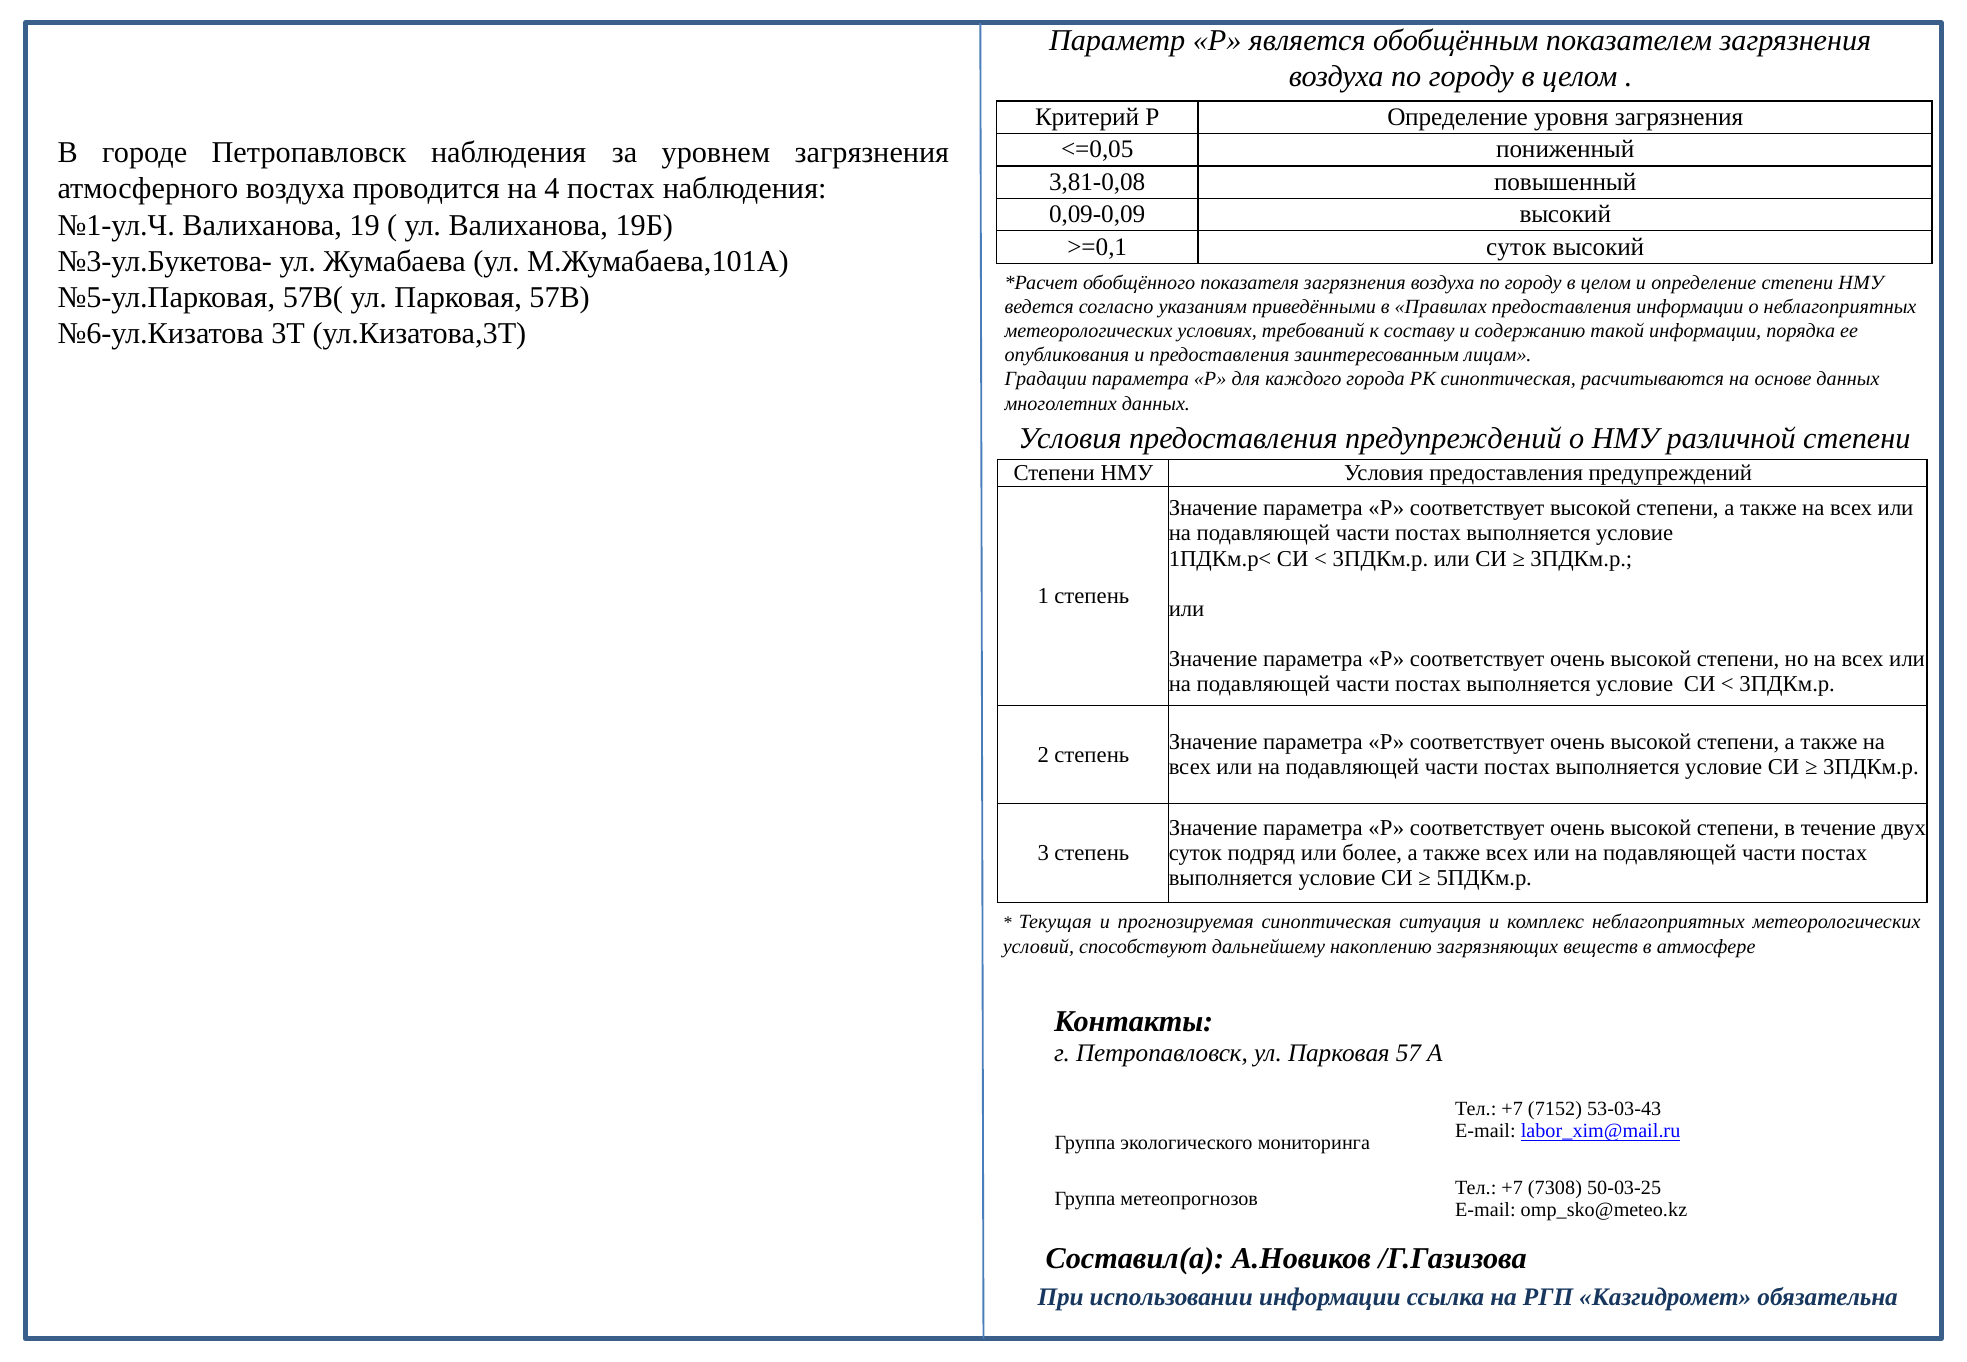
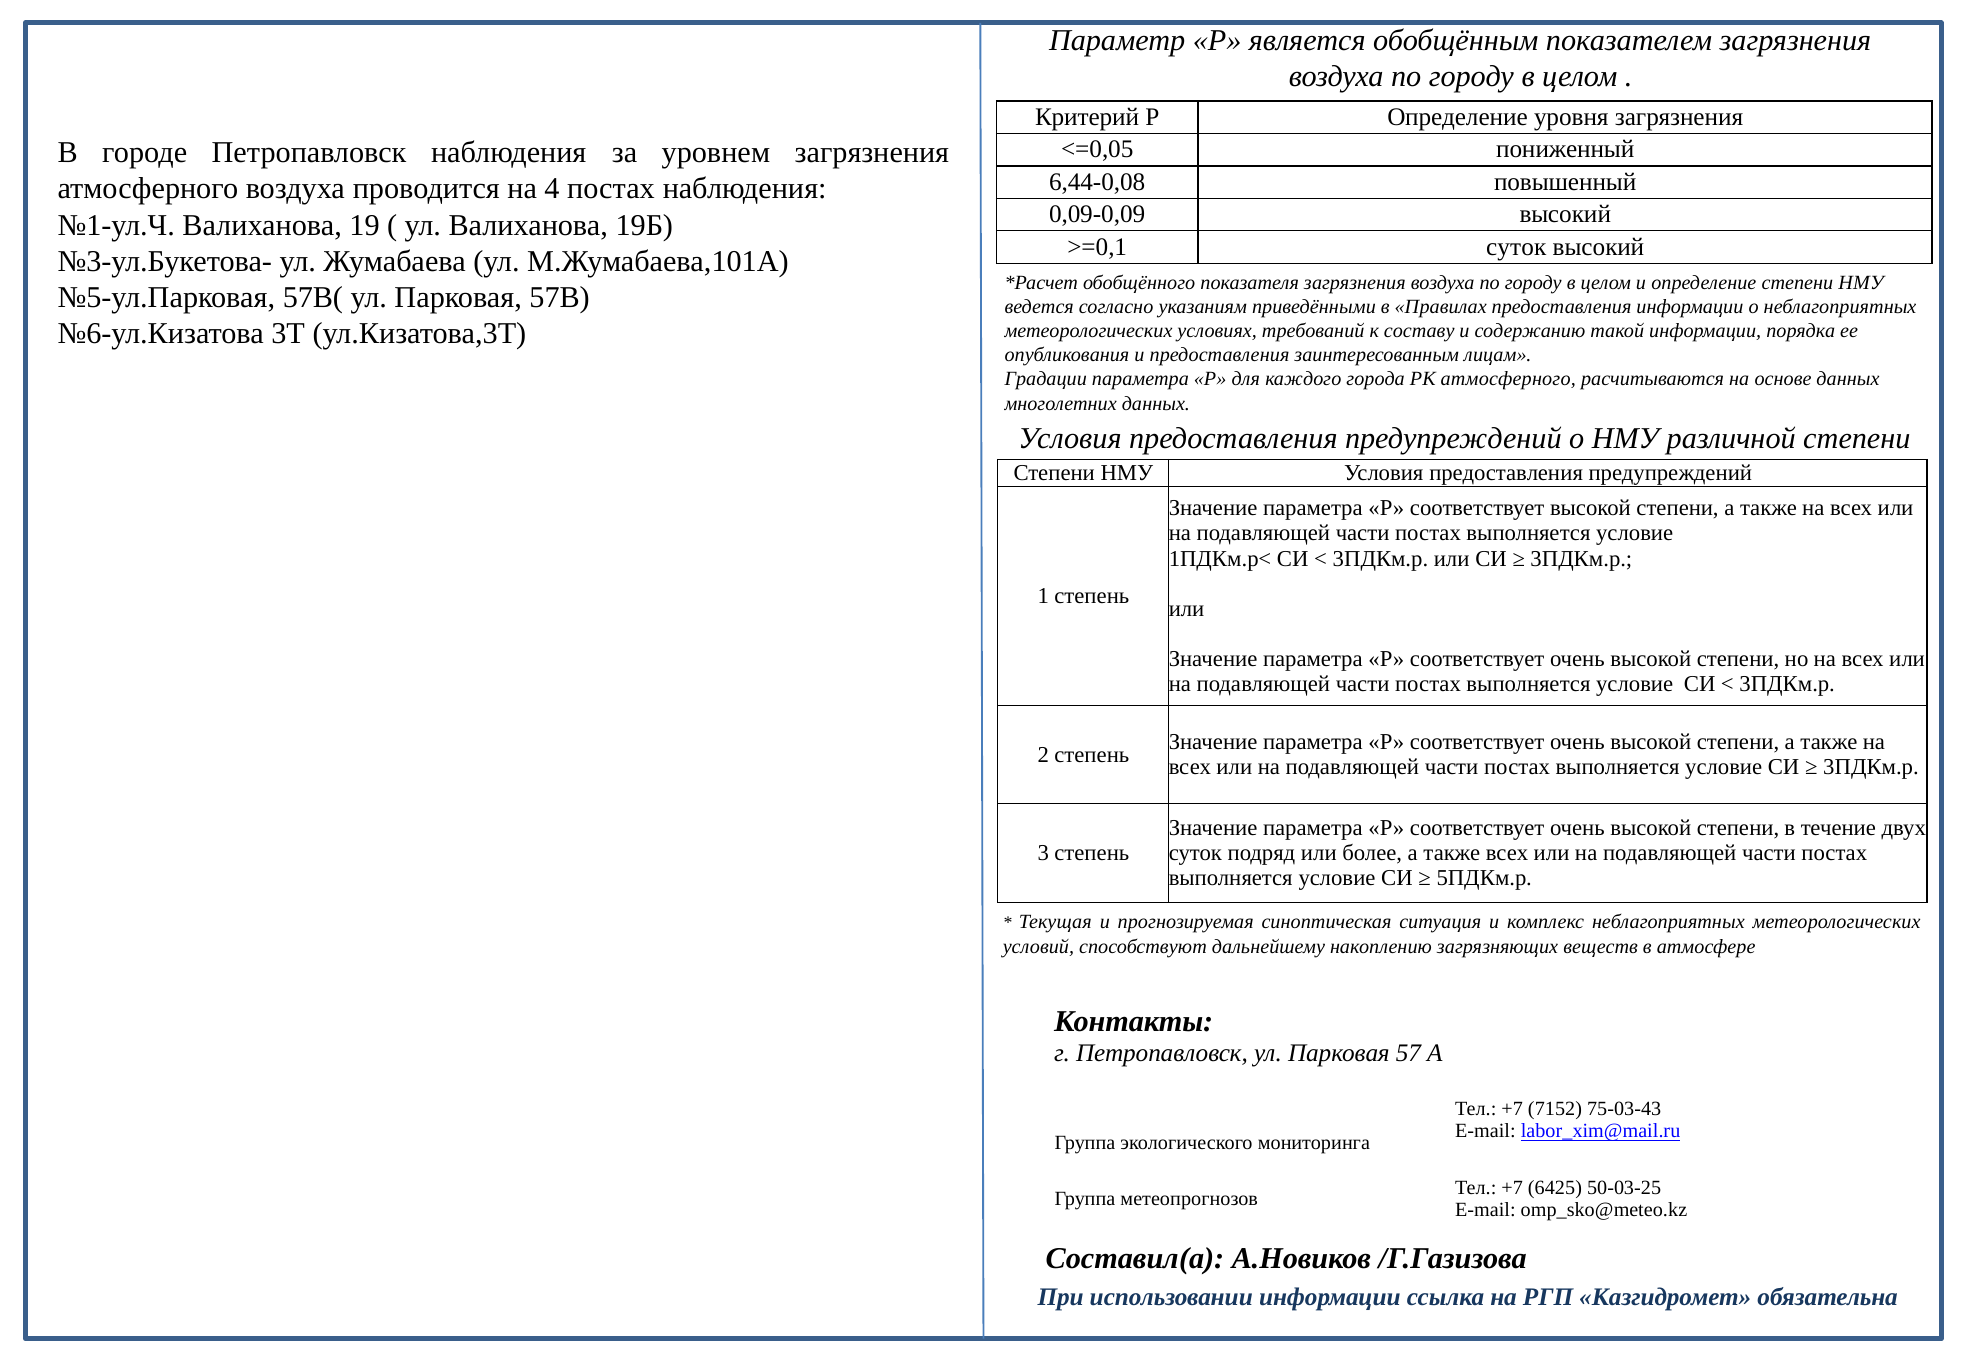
3,81-0,08: 3,81-0,08 -> 6,44-0,08
РК синоптическая: синоптическая -> атмосферного
53-03-43: 53-03-43 -> 75-03-43
7308: 7308 -> 6425
